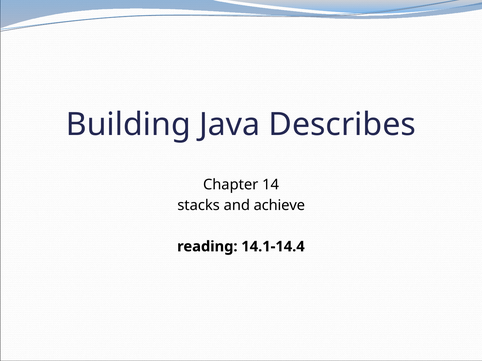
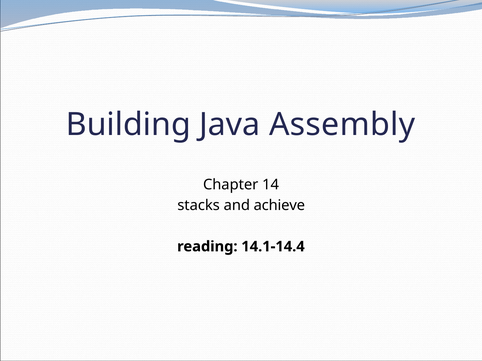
Describes: Describes -> Assembly
